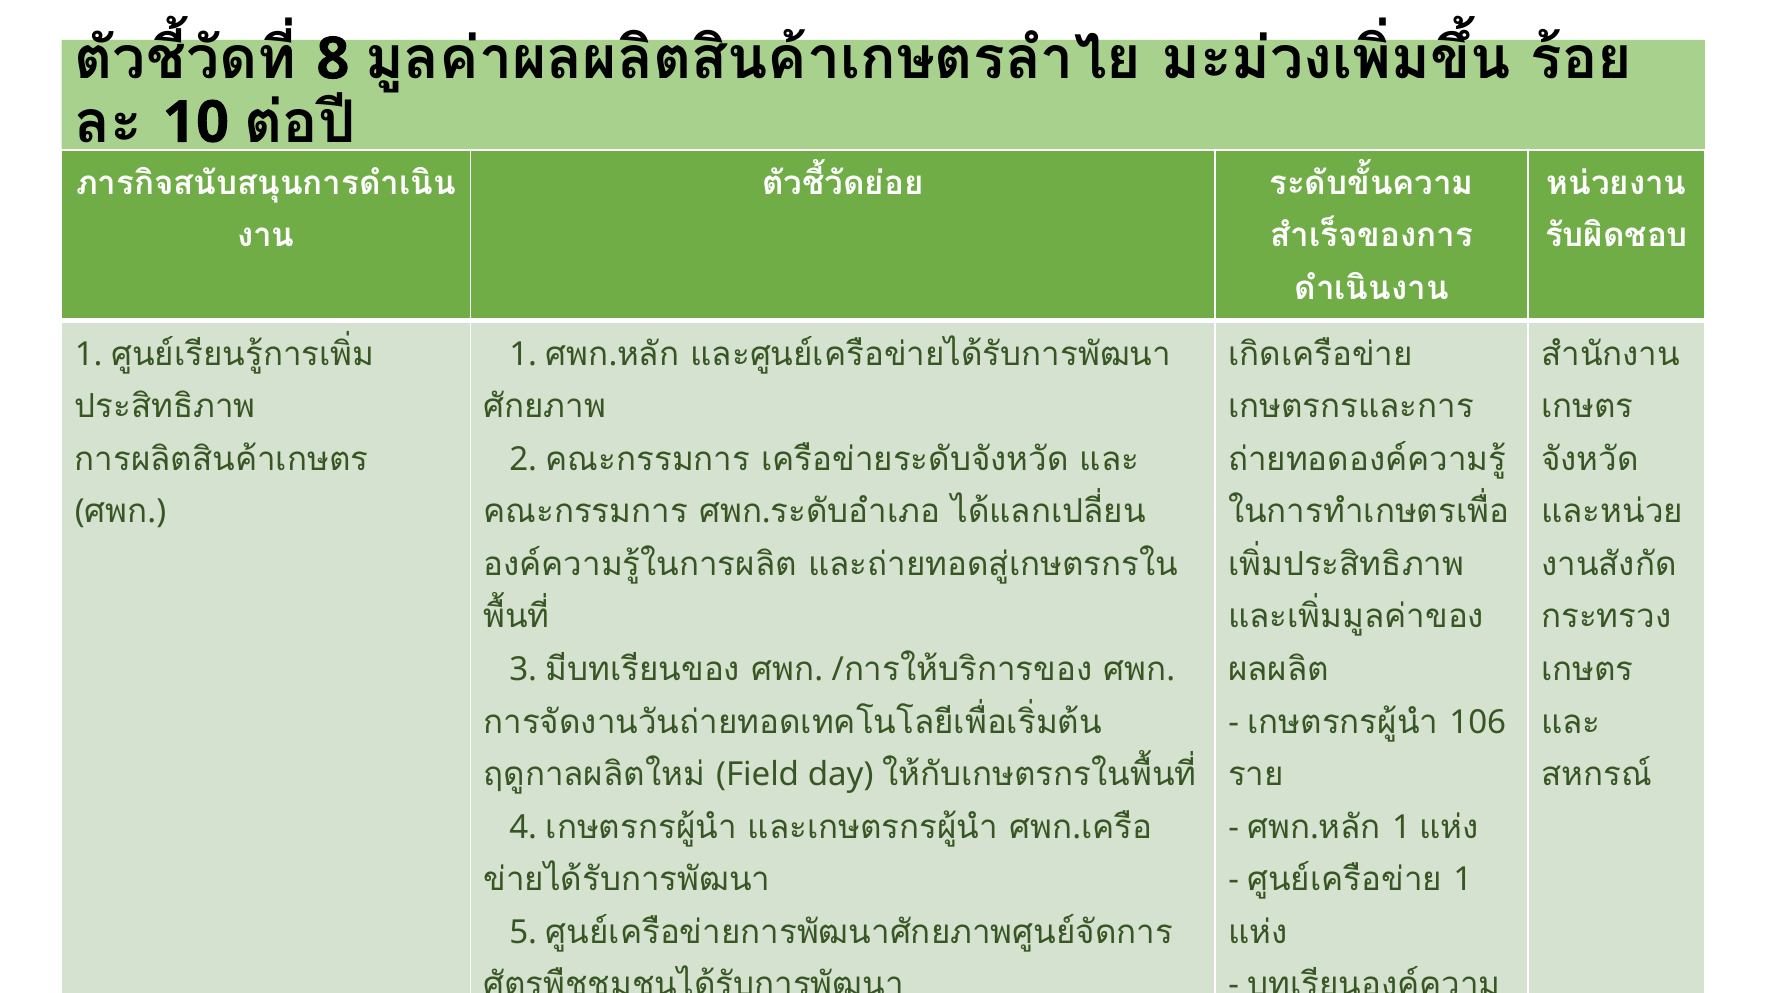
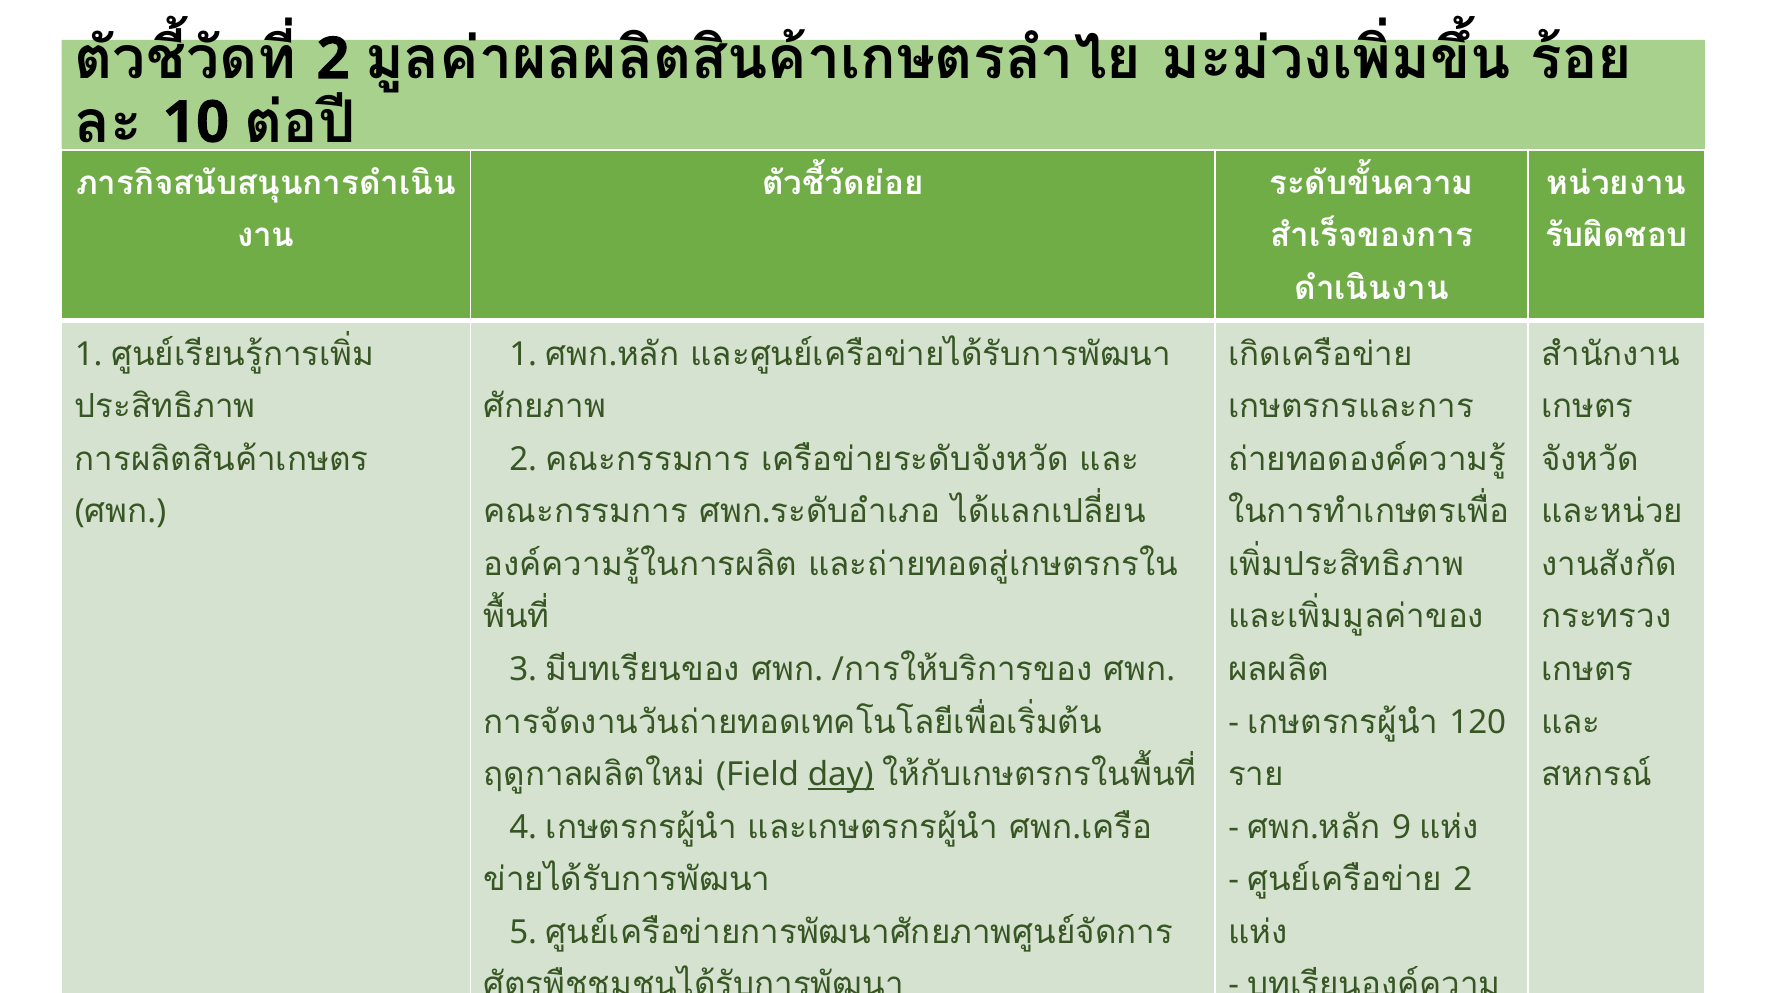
8 at (333, 59): 8 -> 2
106: 106 -> 120
day underline: none -> present
1 at (1402, 828): 1 -> 9
1 at (1463, 880): 1 -> 2
